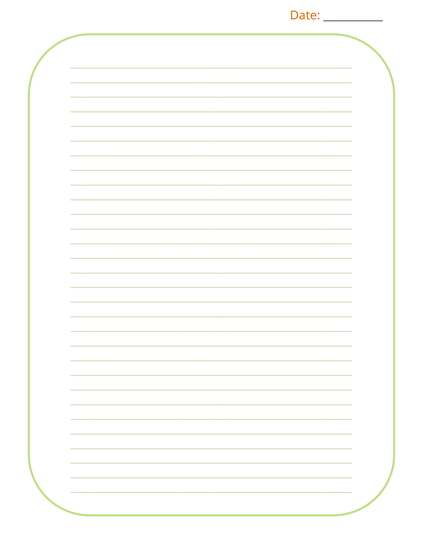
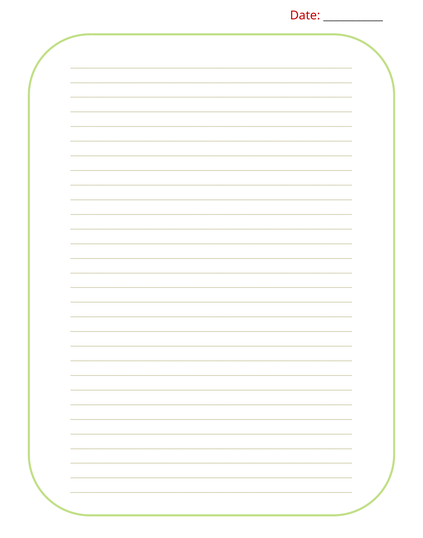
Date colour: orange -> red
